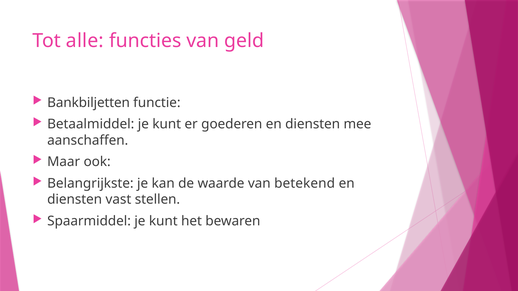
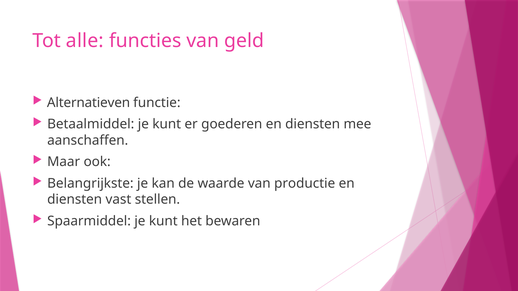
Bankbiljetten: Bankbiljetten -> Alternatieven
betekend: betekend -> productie
